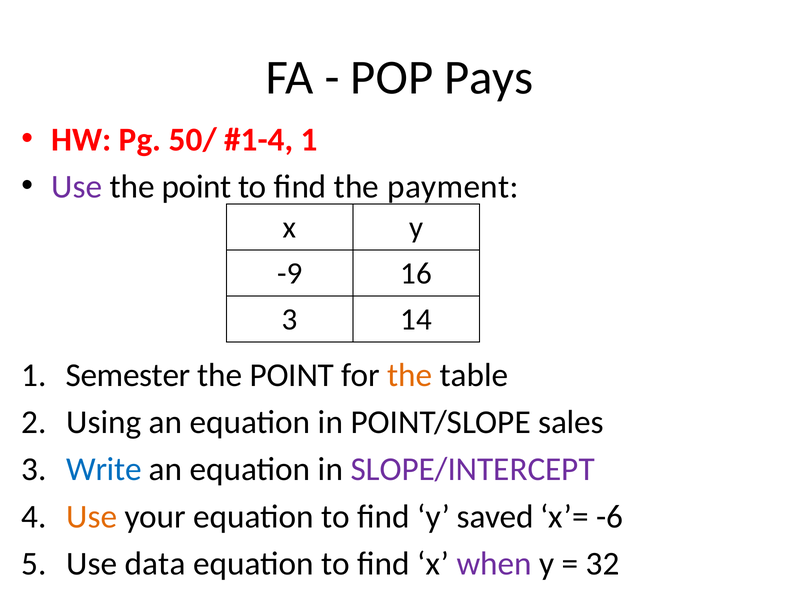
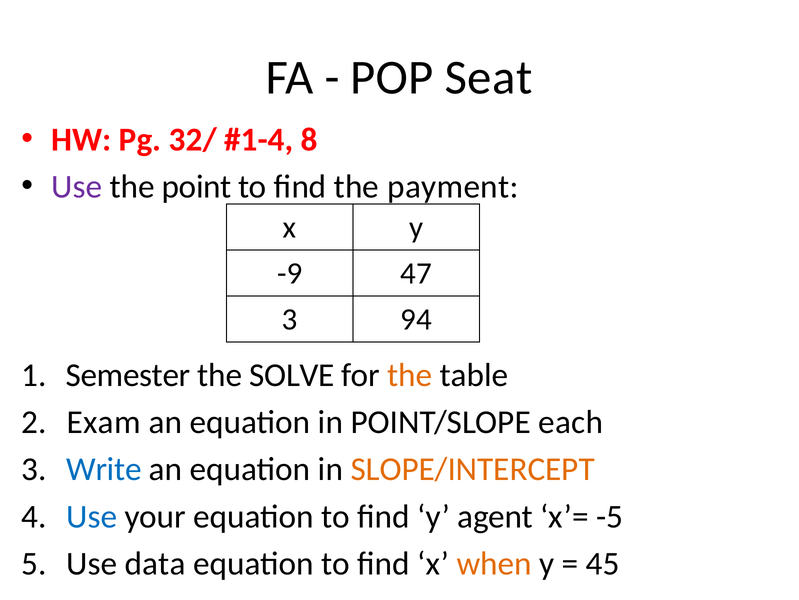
Pays: Pays -> Seat
50/: 50/ -> 32/
1 at (309, 139): 1 -> 8
16: 16 -> 47
14: 14 -> 94
POINT at (292, 375): POINT -> SOLVE
Using: Using -> Exam
sales: sales -> each
SLOPE/INTERCEPT colour: purple -> orange
Use at (92, 516) colour: orange -> blue
saved: saved -> agent
-6: -6 -> -5
when colour: purple -> orange
32: 32 -> 45
